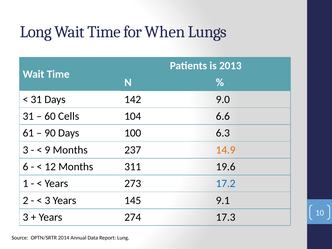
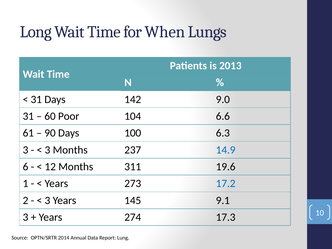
Cells: Cells -> Poor
9 at (47, 150): 9 -> 3
14.9 colour: orange -> blue
